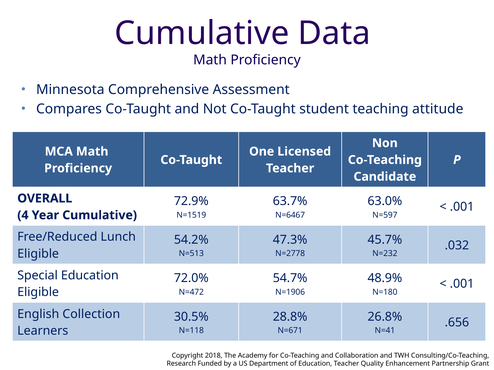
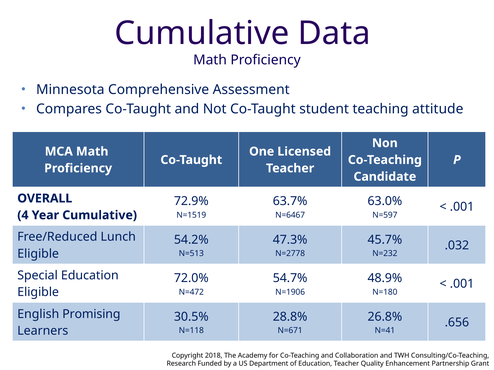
Collection: Collection -> Promising
